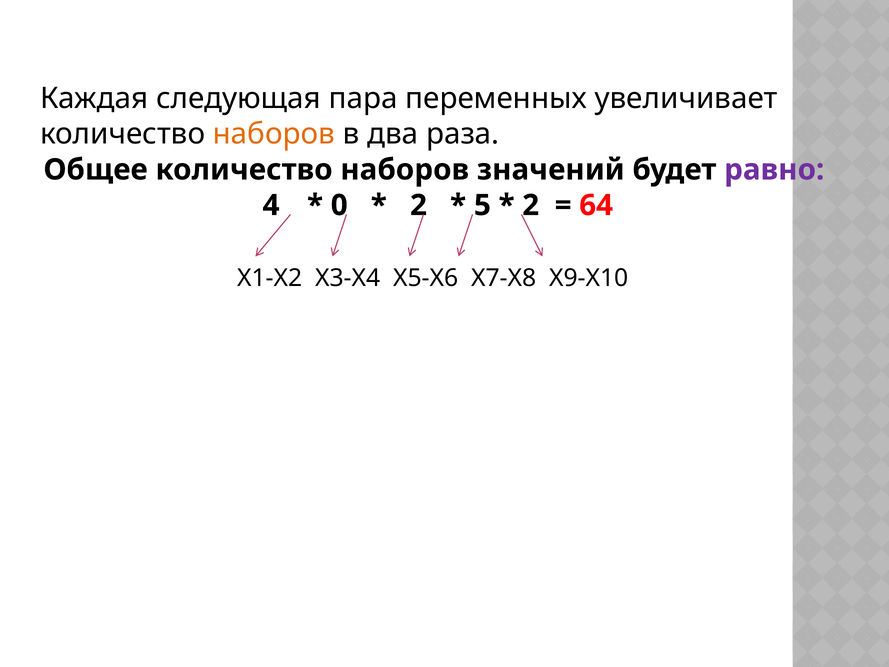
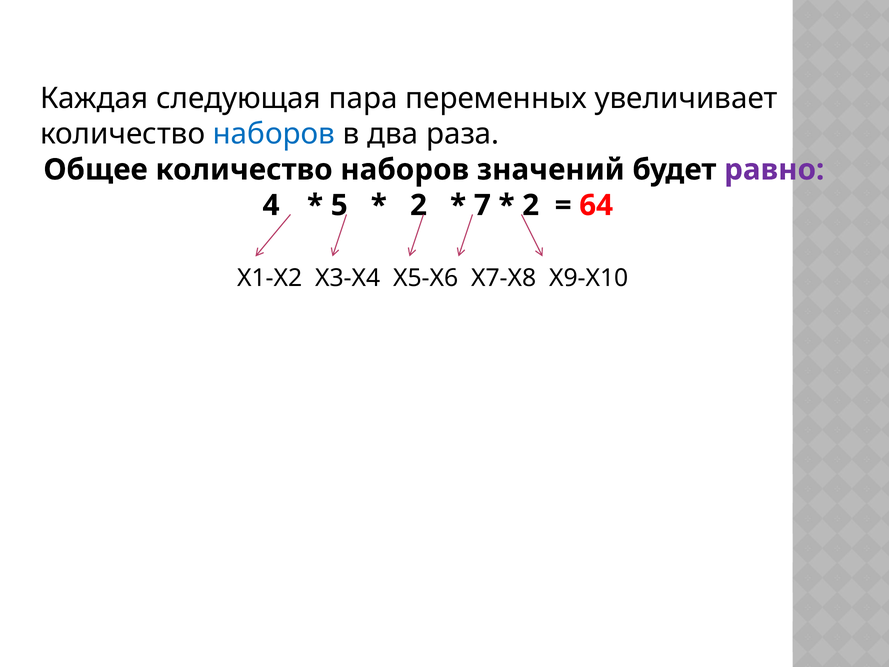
наборов at (274, 134) colour: orange -> blue
0: 0 -> 5
5: 5 -> 7
